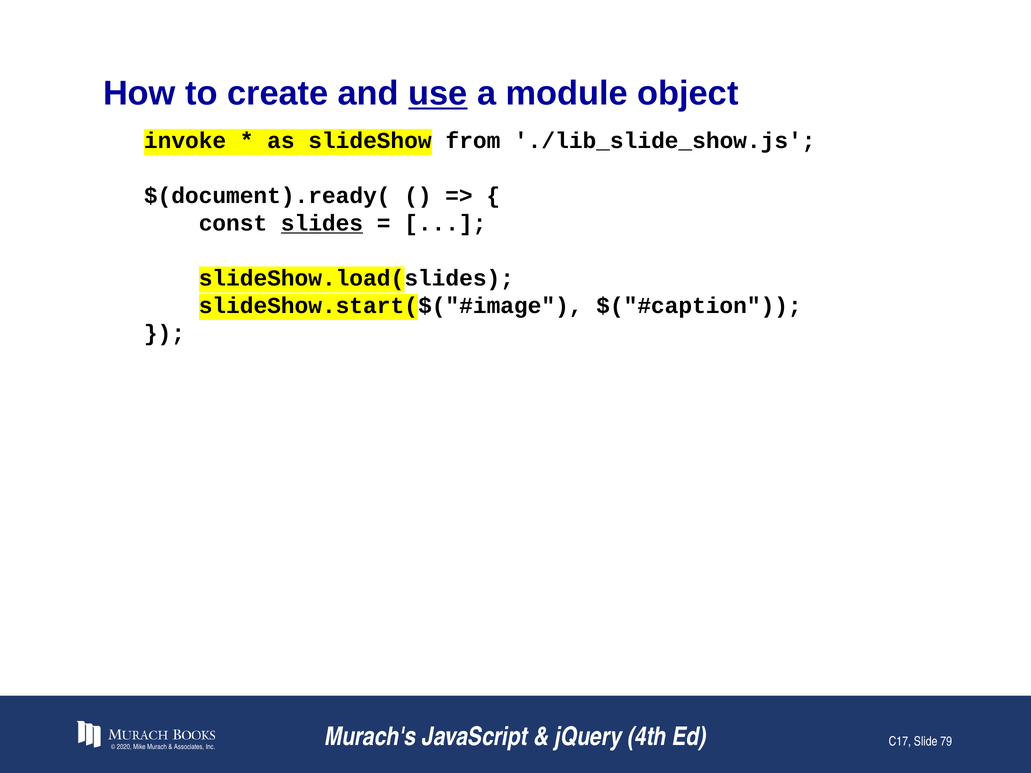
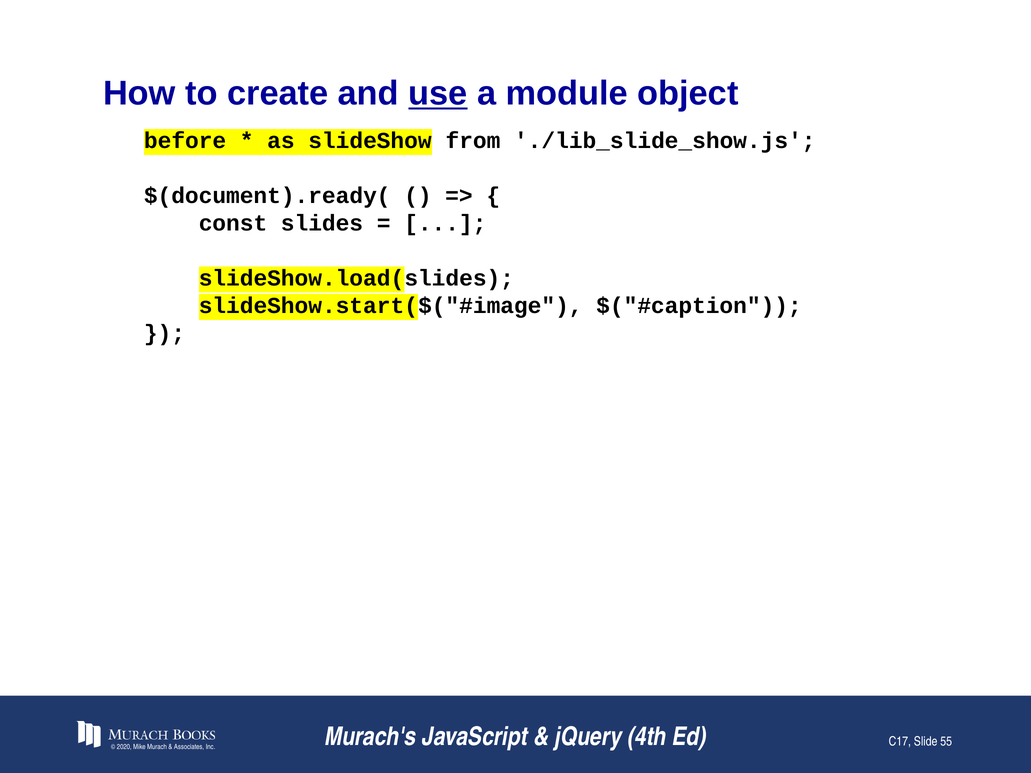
invoke: invoke -> before
slides underline: present -> none
79: 79 -> 55
